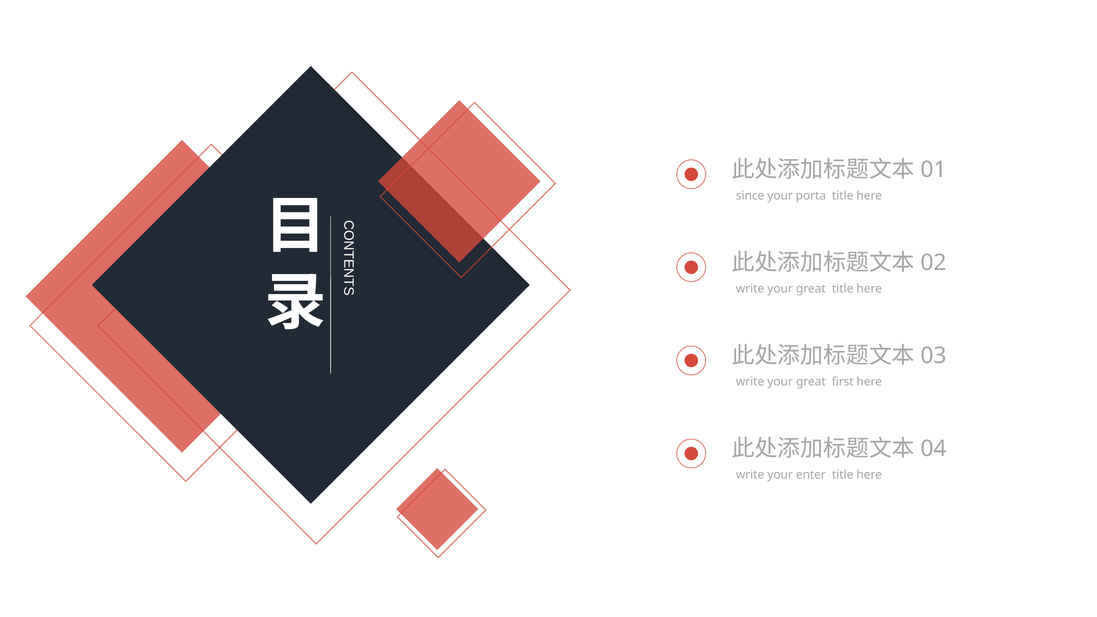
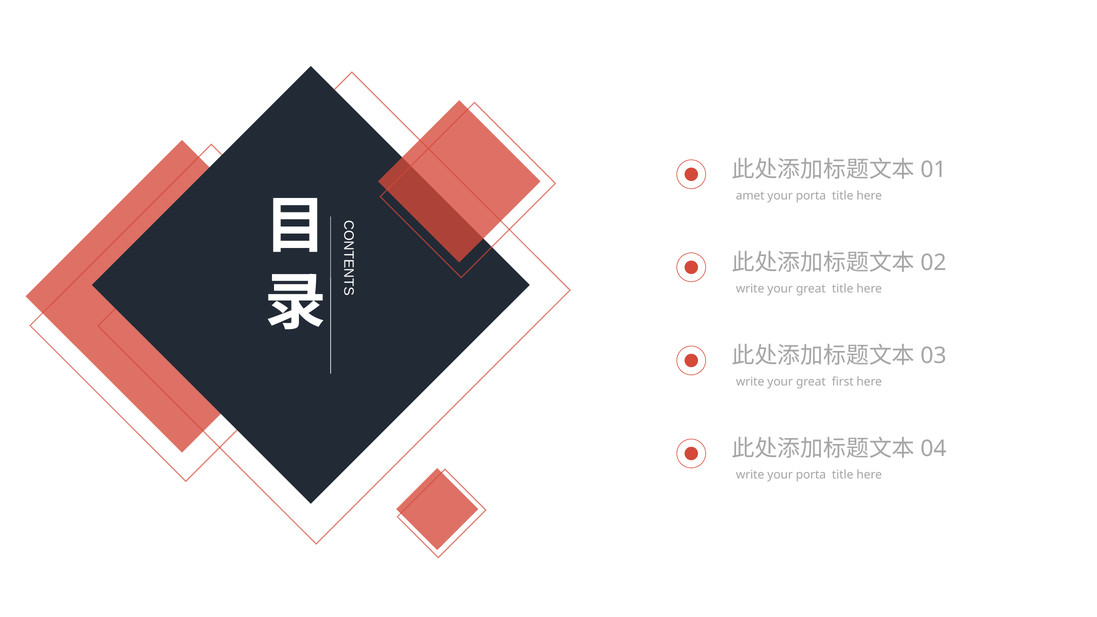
since: since -> amet
write your enter: enter -> porta
